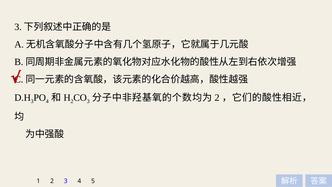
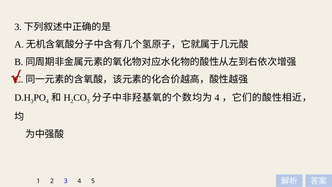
2 at (217, 98): 2 -> 4
